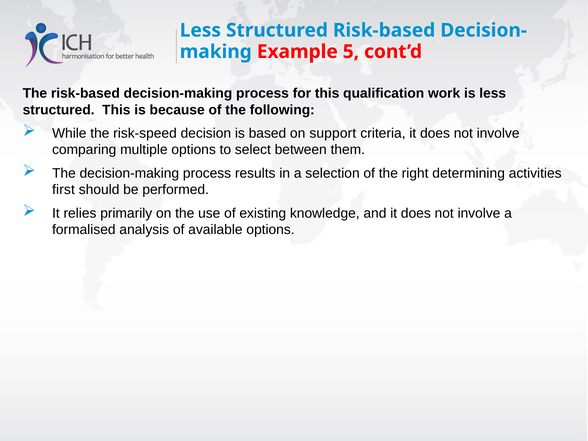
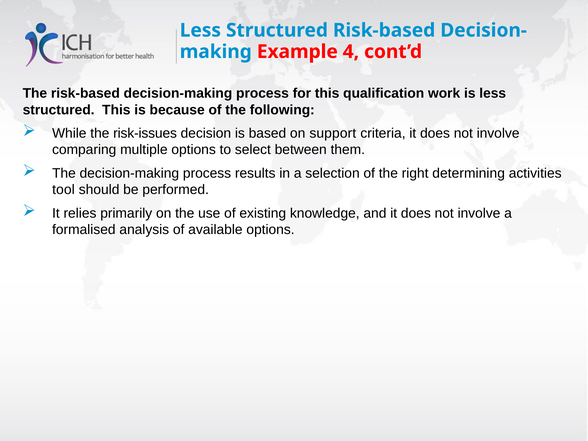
5: 5 -> 4
risk-speed: risk-speed -> risk-issues
first: first -> tool
